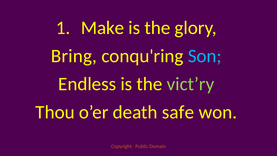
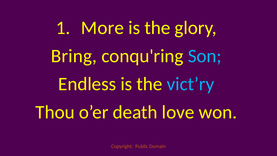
Make: Make -> More
vict’ry colour: light green -> light blue
safe: safe -> love
